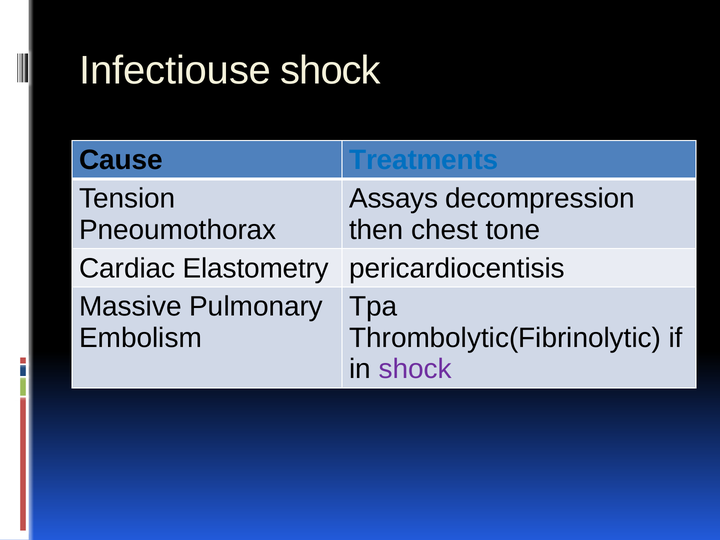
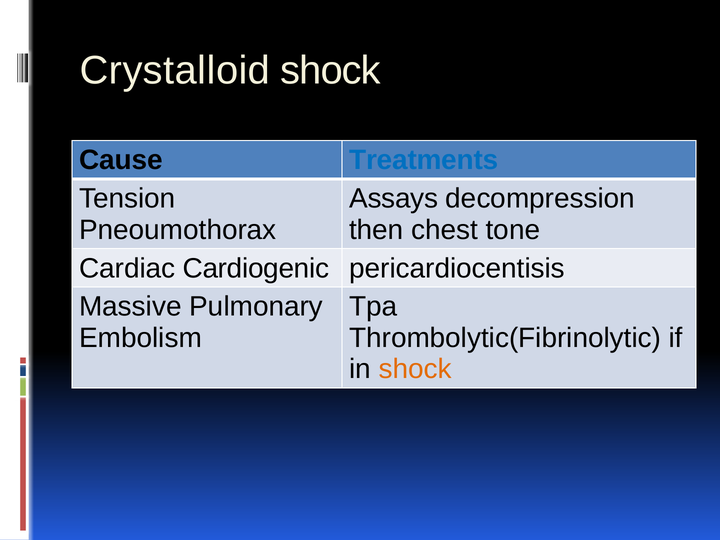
Infectiouse: Infectiouse -> Crystalloid
Elastometry: Elastometry -> Cardiogenic
shock at (415, 369) colour: purple -> orange
